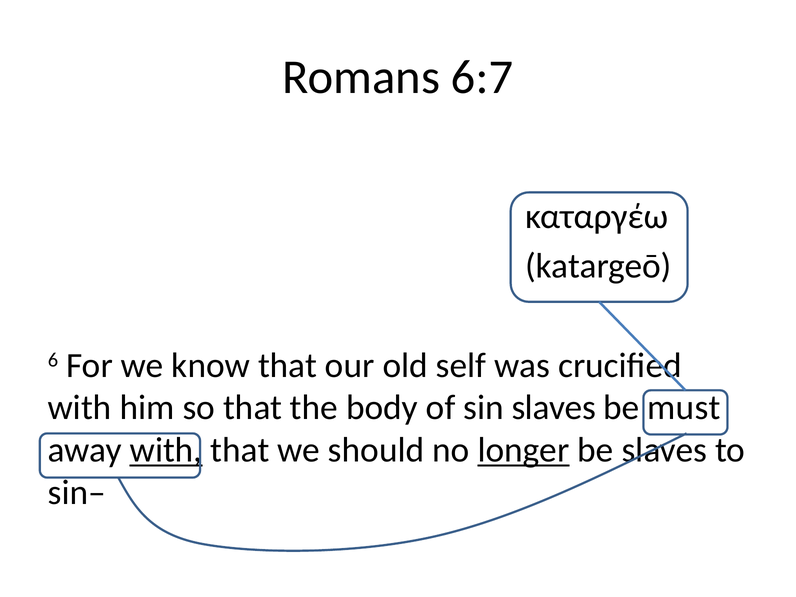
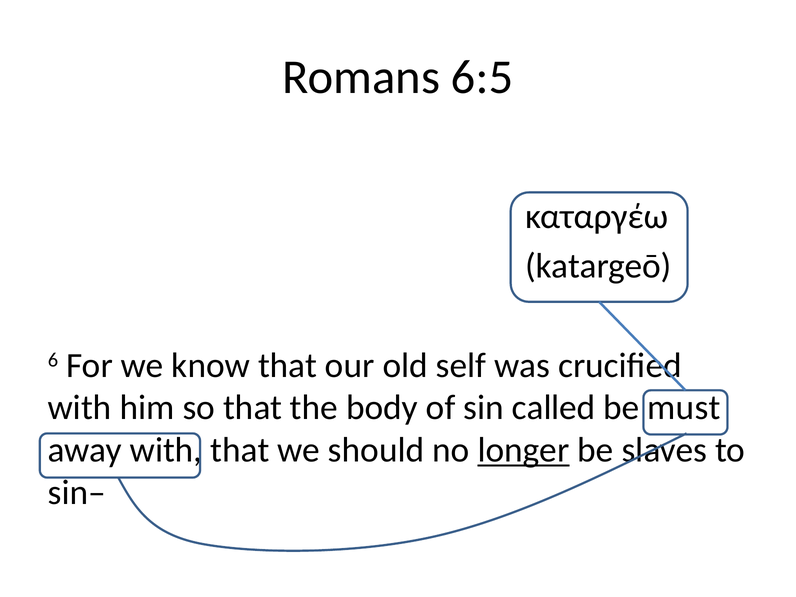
6:7: 6:7 -> 6:5
sin slaves: slaves -> called
with at (166, 450) underline: present -> none
